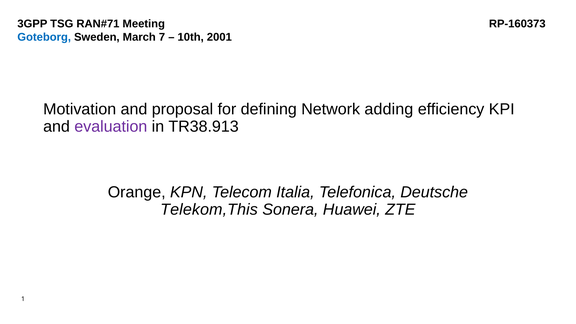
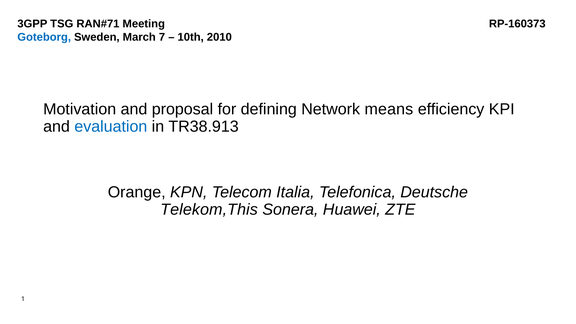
2001: 2001 -> 2010
adding: adding -> means
evaluation colour: purple -> blue
